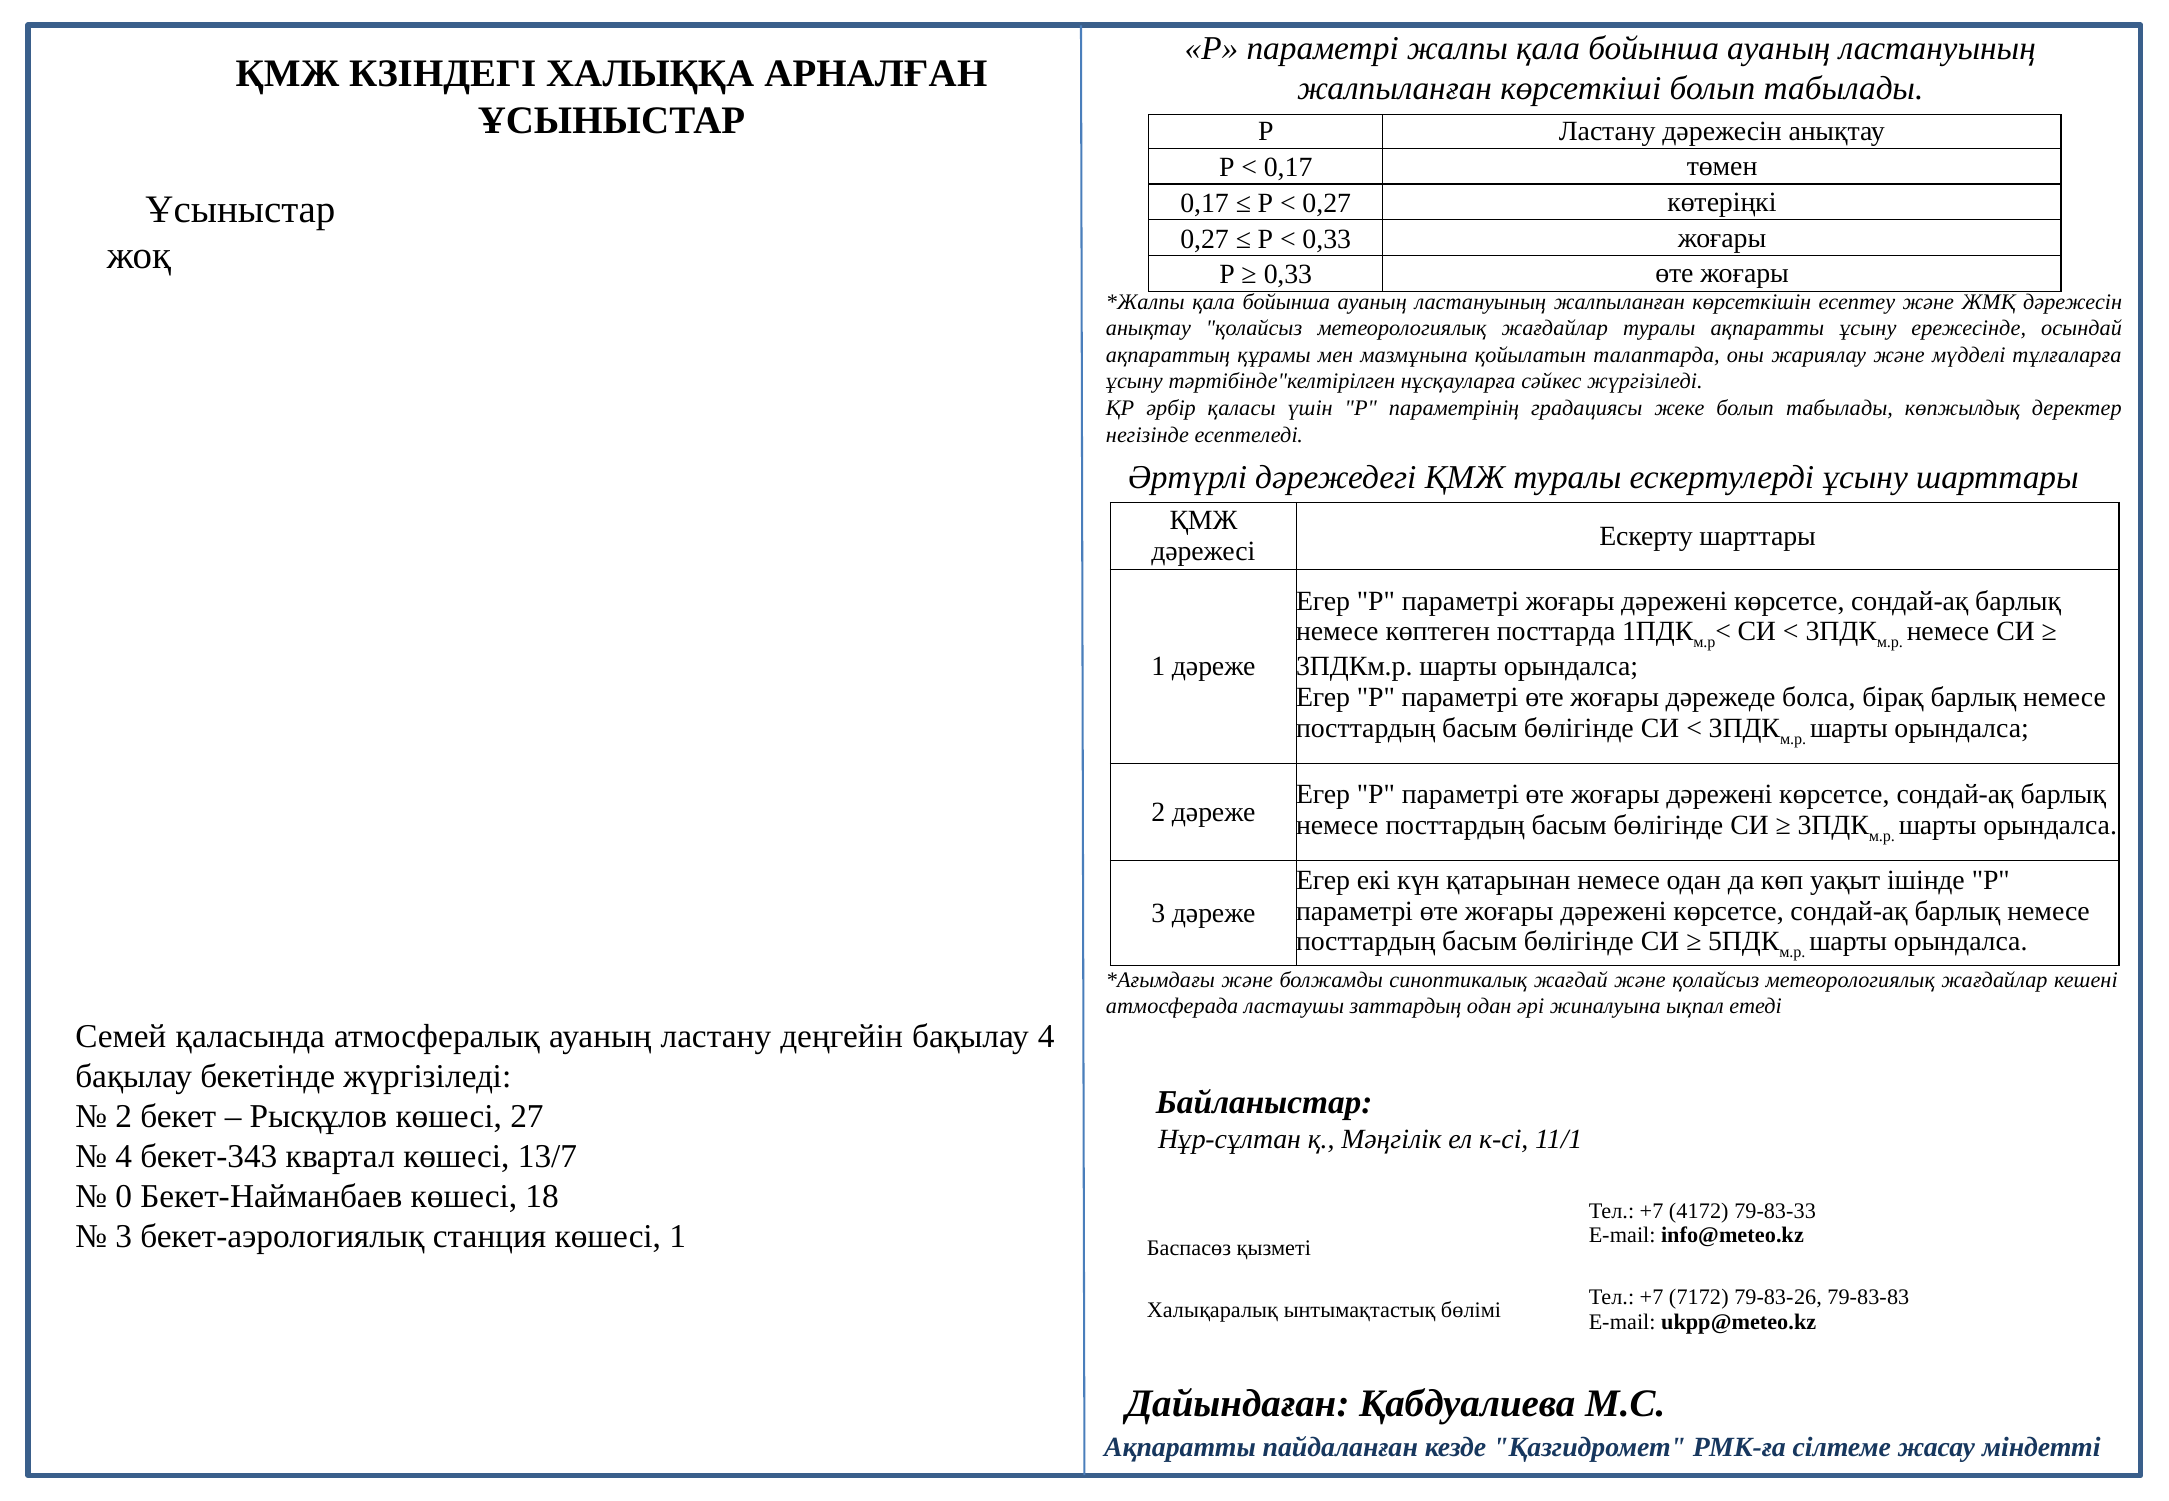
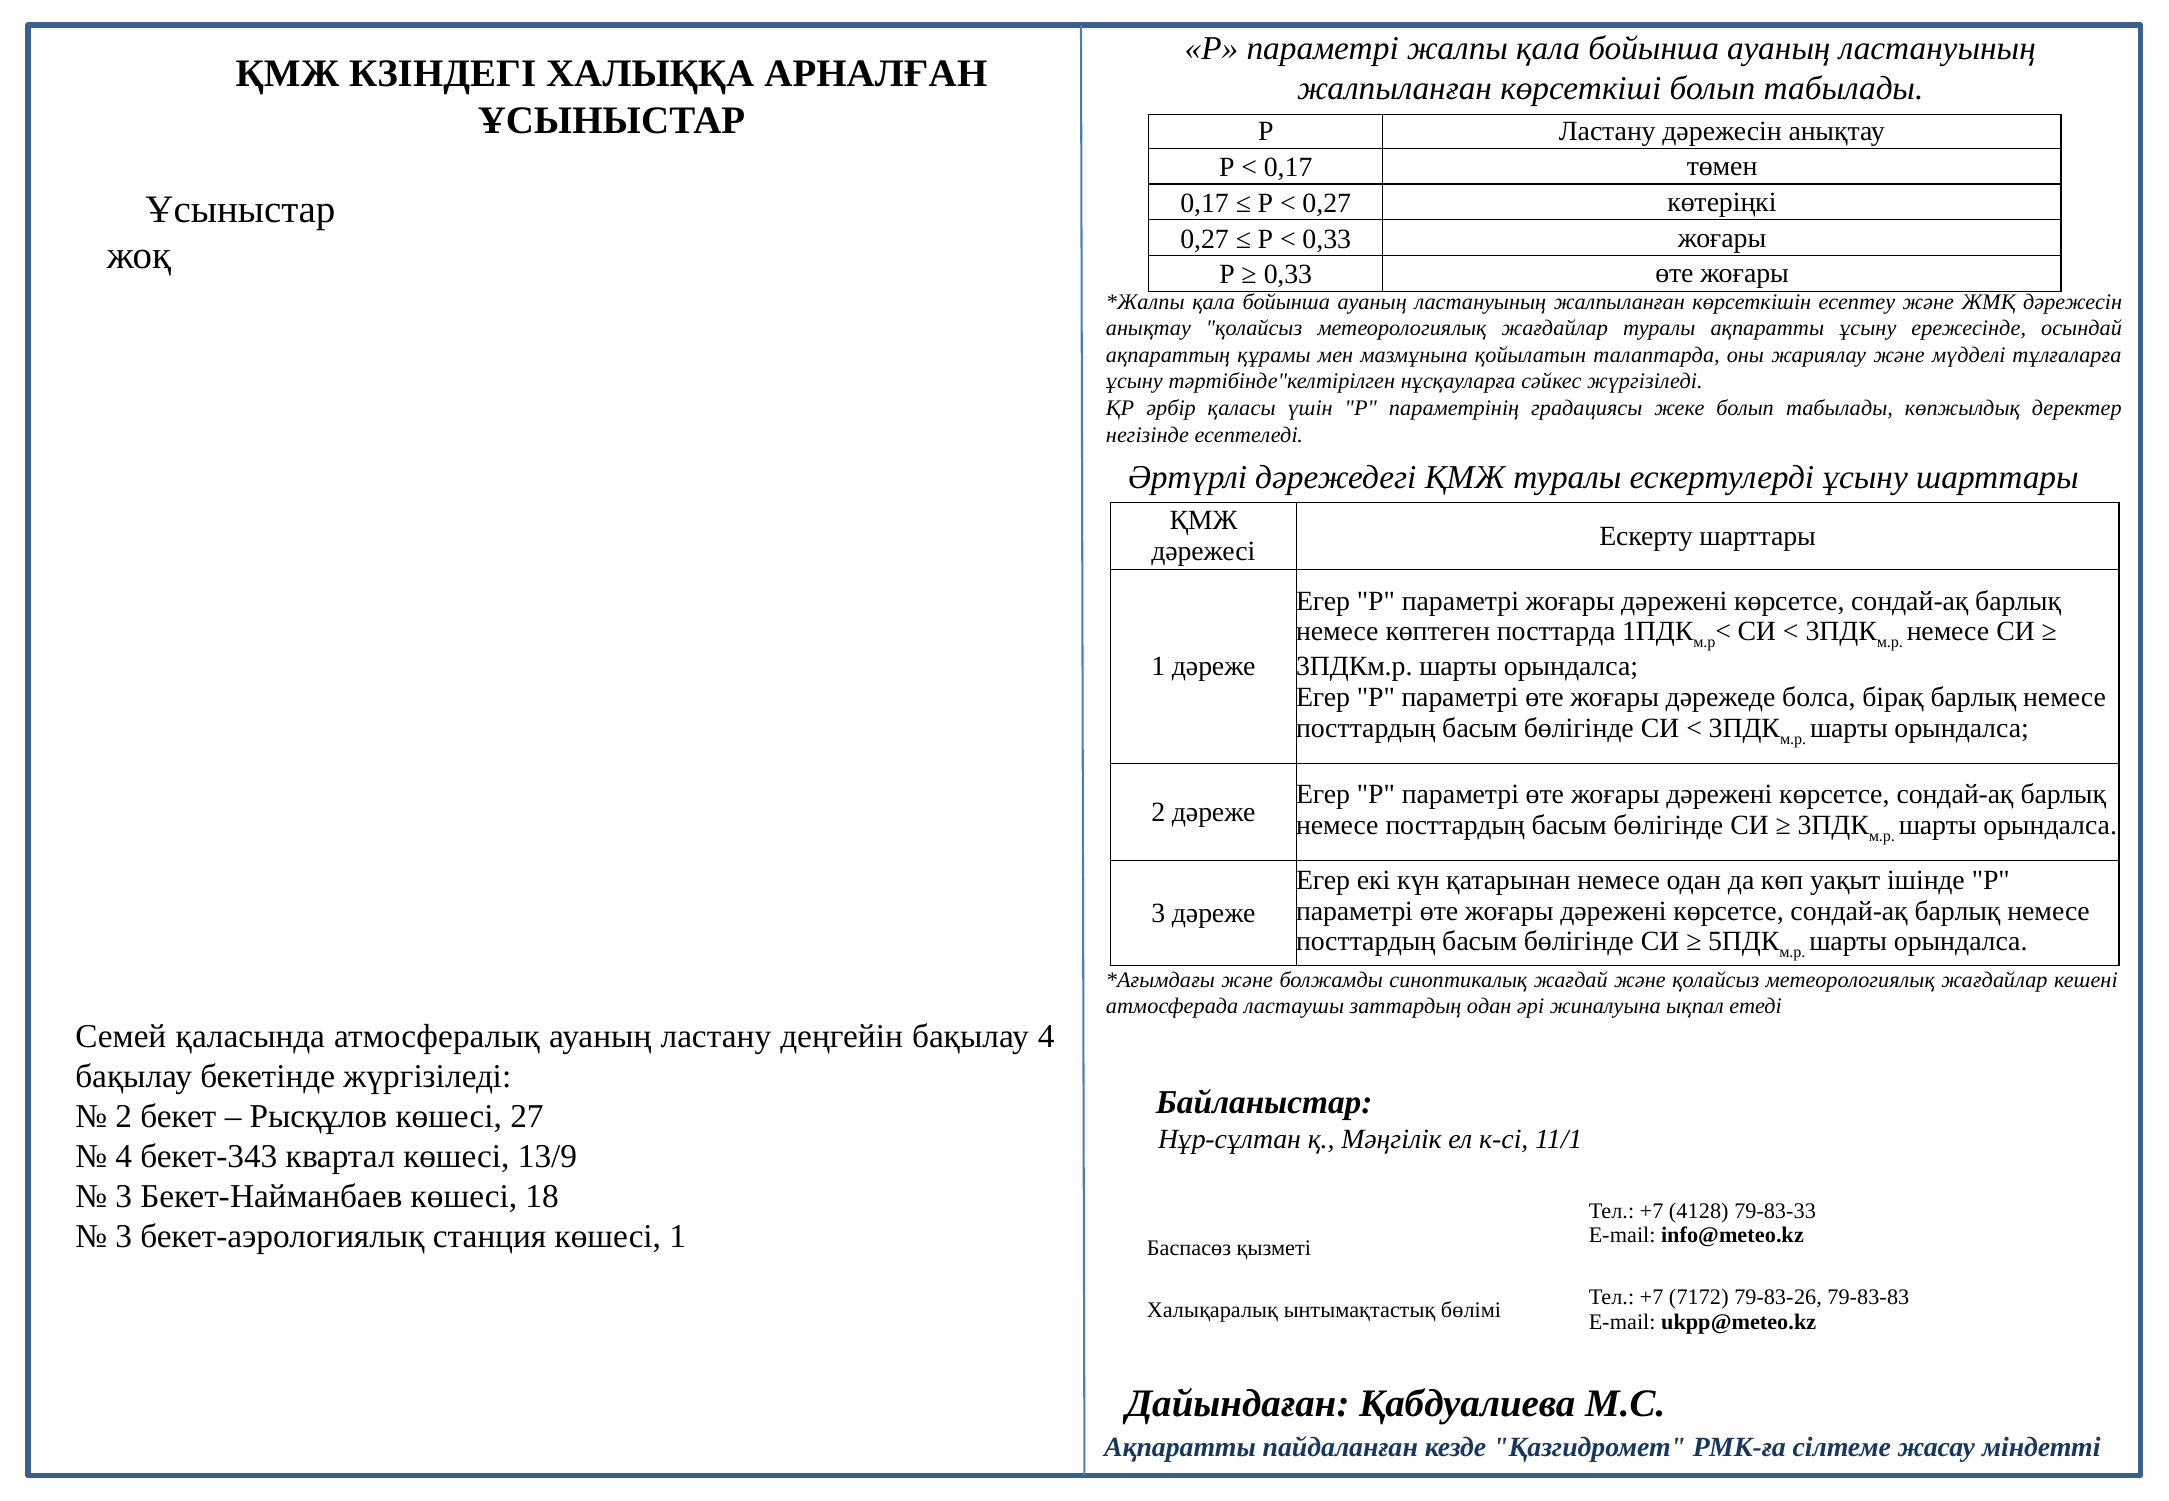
13/7: 13/7 -> 13/9
0 at (124, 1197): 0 -> 3
4172: 4172 -> 4128
